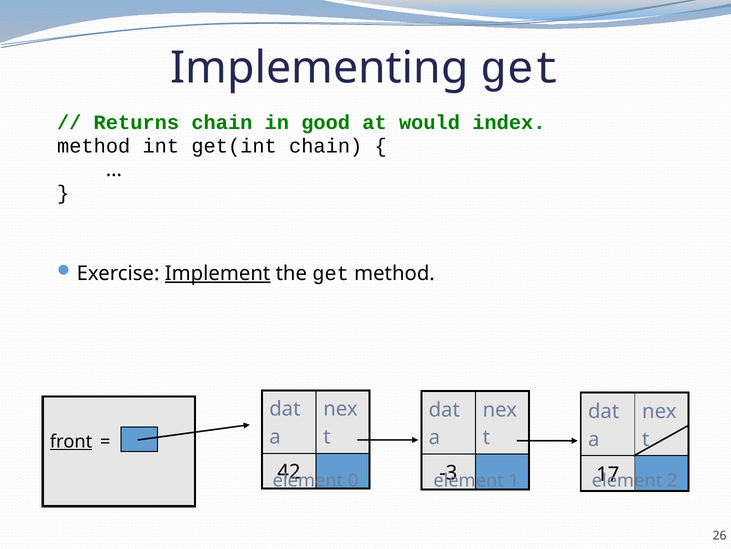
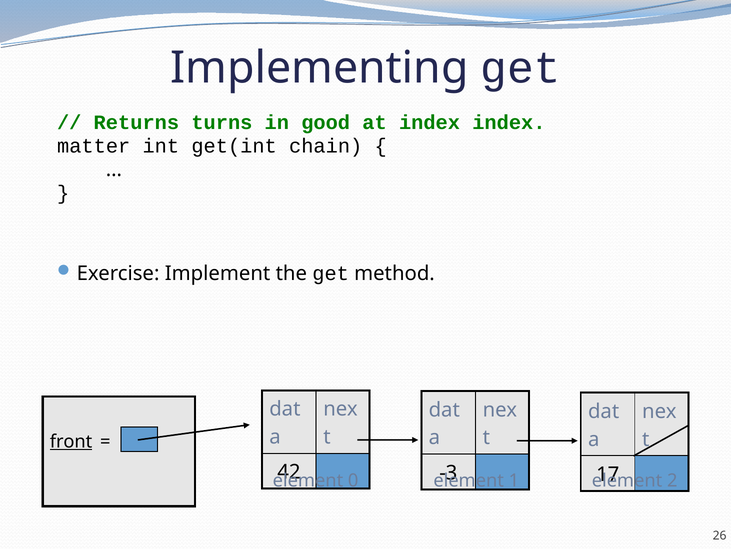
Returns chain: chain -> turns
at would: would -> index
method at (94, 146): method -> matter
Implement underline: present -> none
